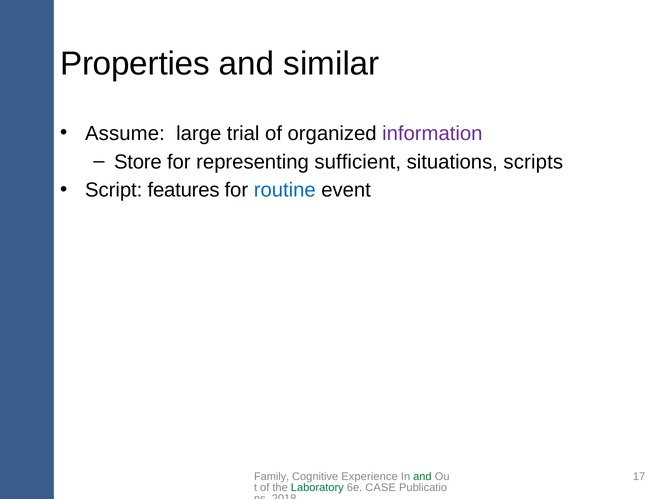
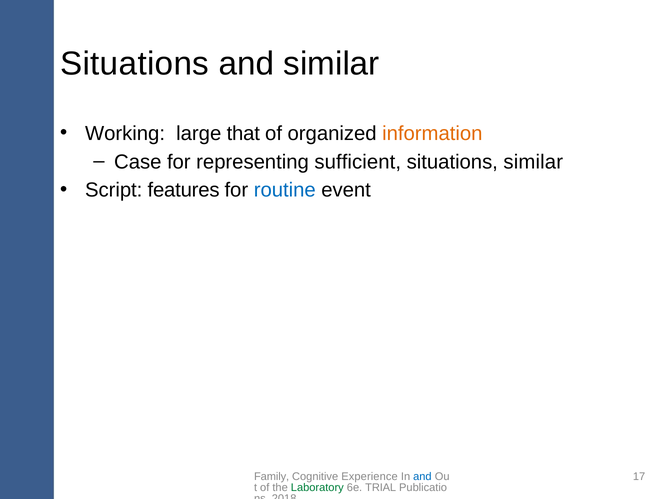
Properties at (135, 64): Properties -> Situations
Assume: Assume -> Working
trial: trial -> that
information colour: purple -> orange
Store: Store -> Case
situations scripts: scripts -> similar
and at (422, 476) colour: green -> blue
CASE: CASE -> TRIAL
